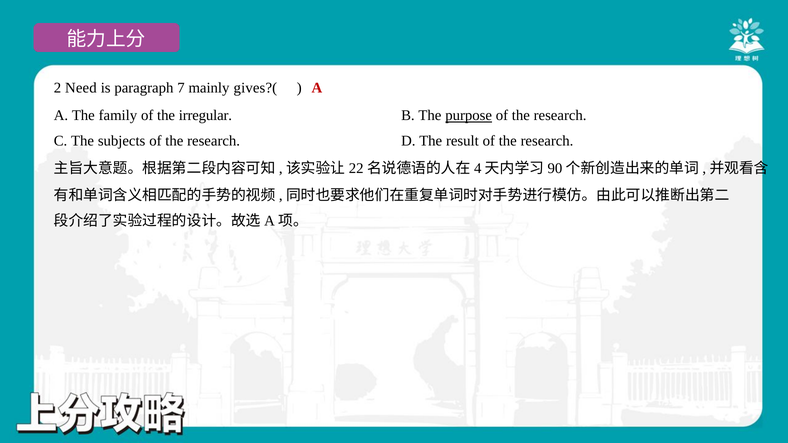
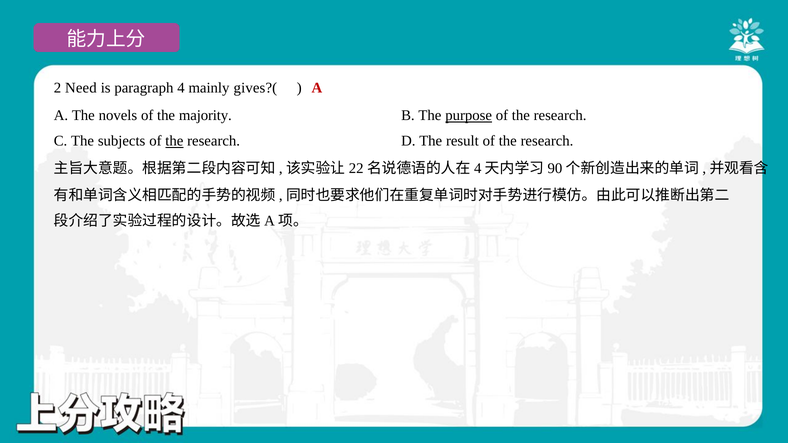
7: 7 -> 4
family: family -> novels
irregular: irregular -> majority
the at (174, 141) underline: none -> present
